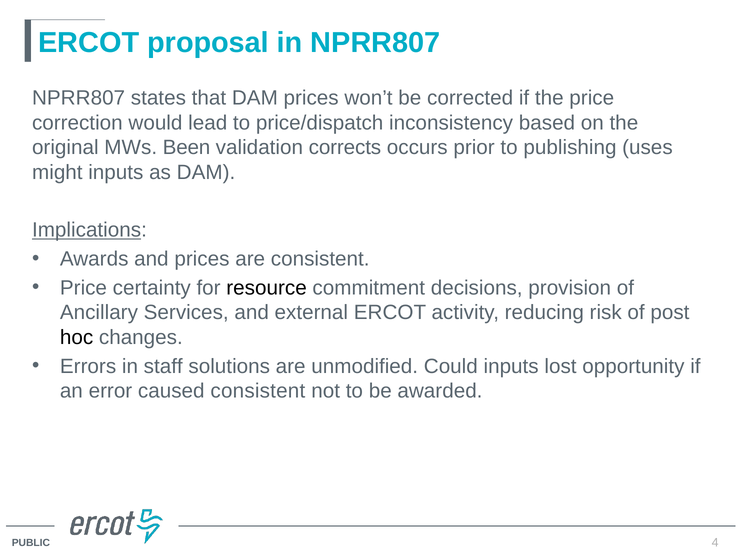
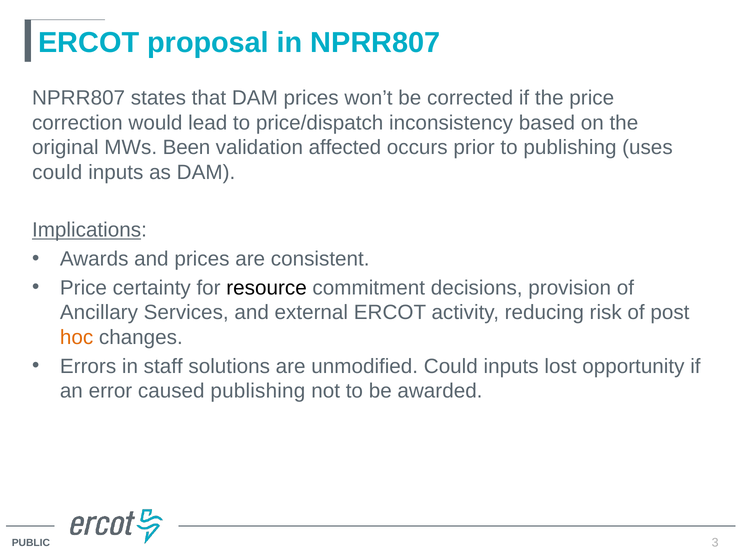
corrects: corrects -> affected
might at (57, 172): might -> could
hoc colour: black -> orange
caused consistent: consistent -> publishing
4: 4 -> 3
